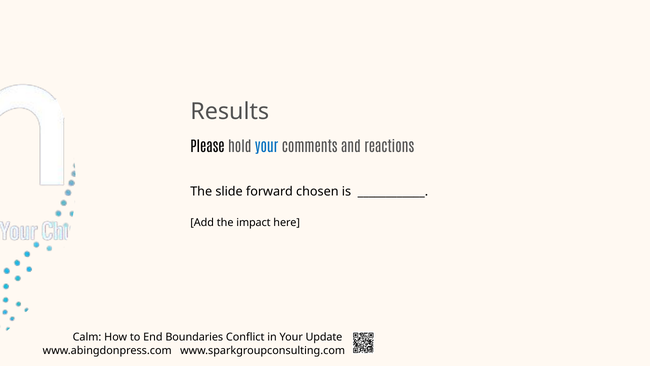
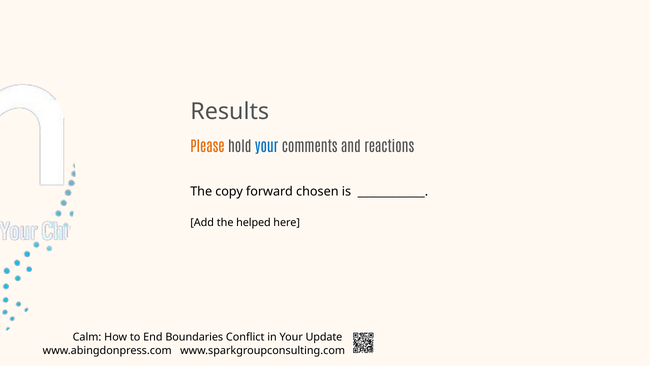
Please colour: black -> orange
slide: slide -> copy
impact: impact -> helped
